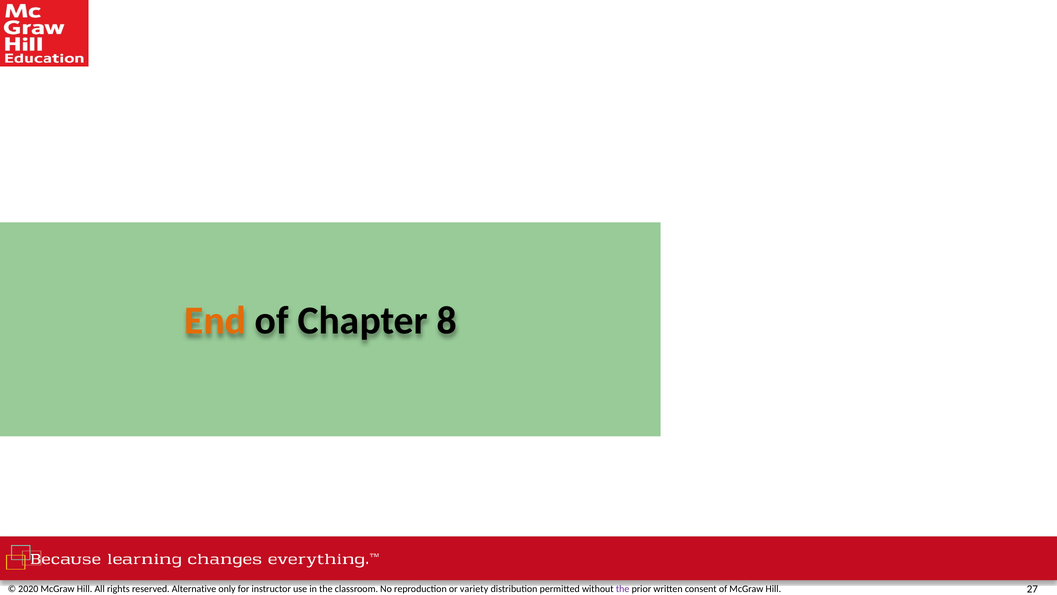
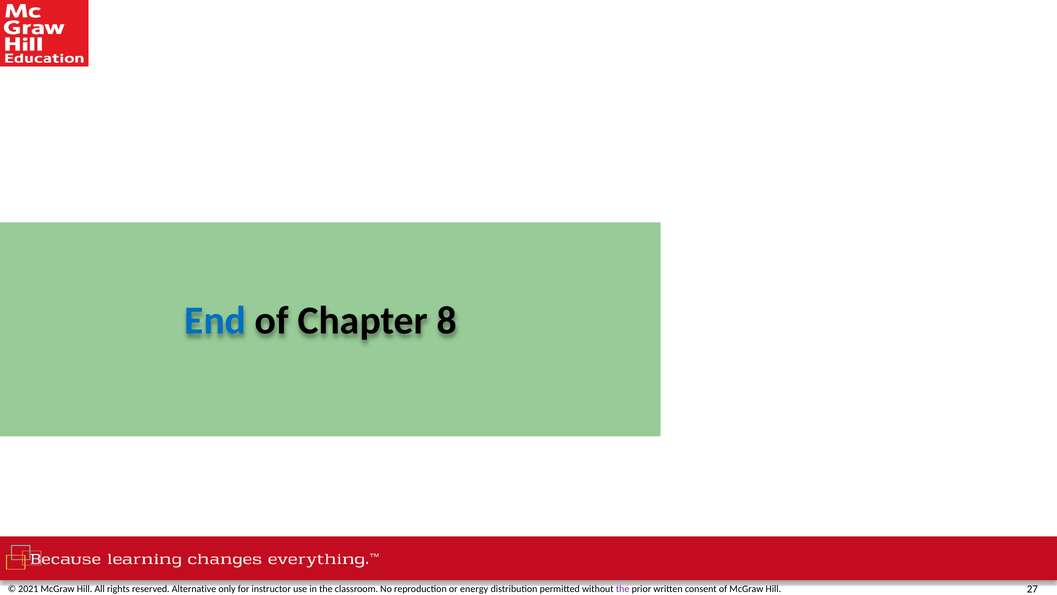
End colour: orange -> blue
2020: 2020 -> 2021
variety: variety -> energy
